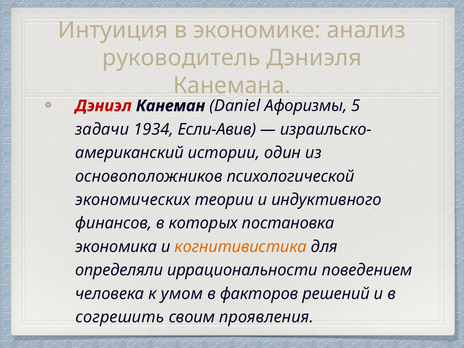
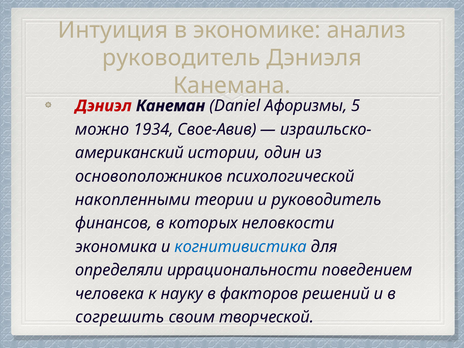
задачи: задачи -> можно
Если-Авив: Если-Авив -> Свое-Авив
экономических: экономических -> накопленными
и индуктивного: индуктивного -> руководитель
постановка: постановка -> неловкости
когнитивистика colour: orange -> blue
умом: умом -> науку
проявления: проявления -> творческой
